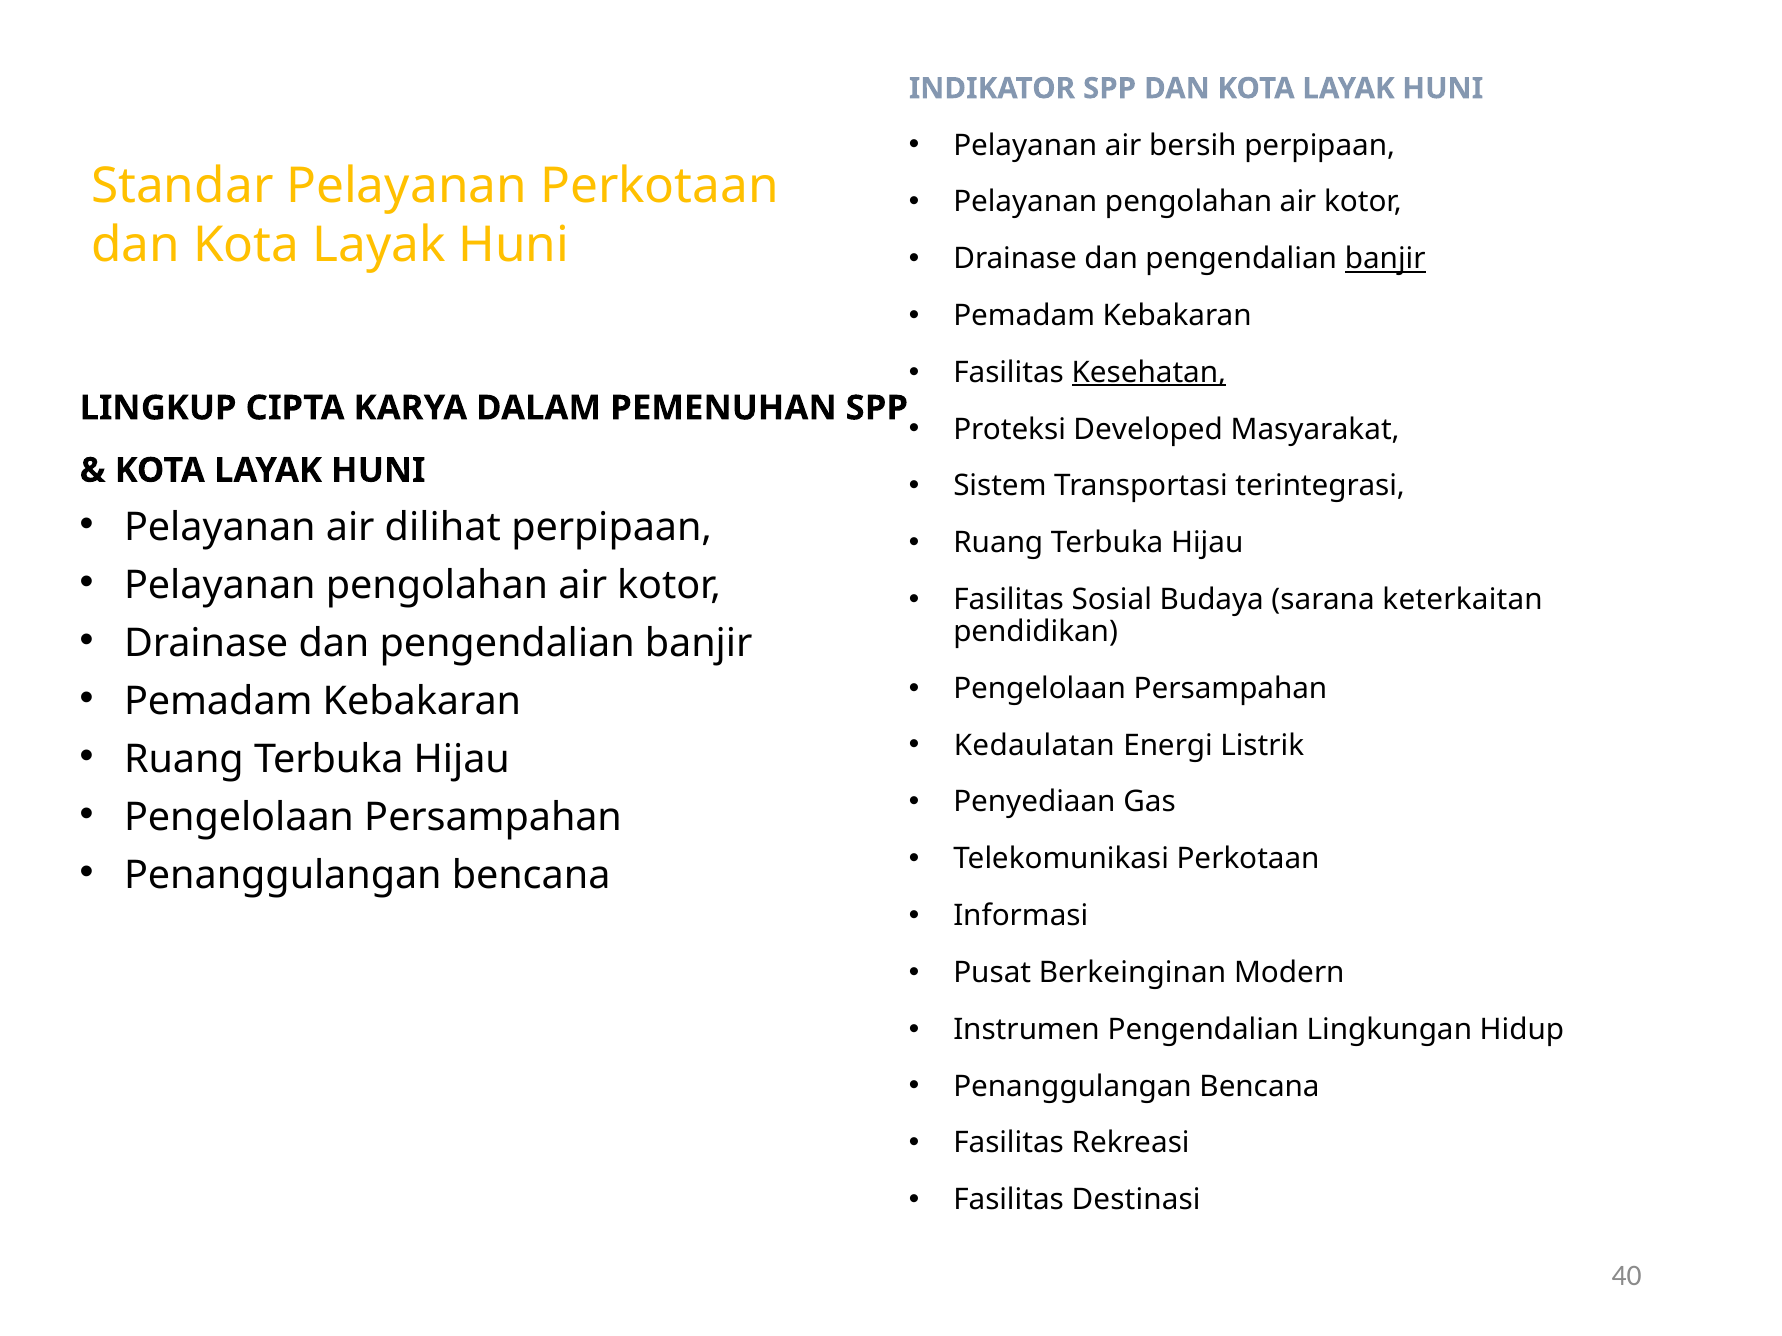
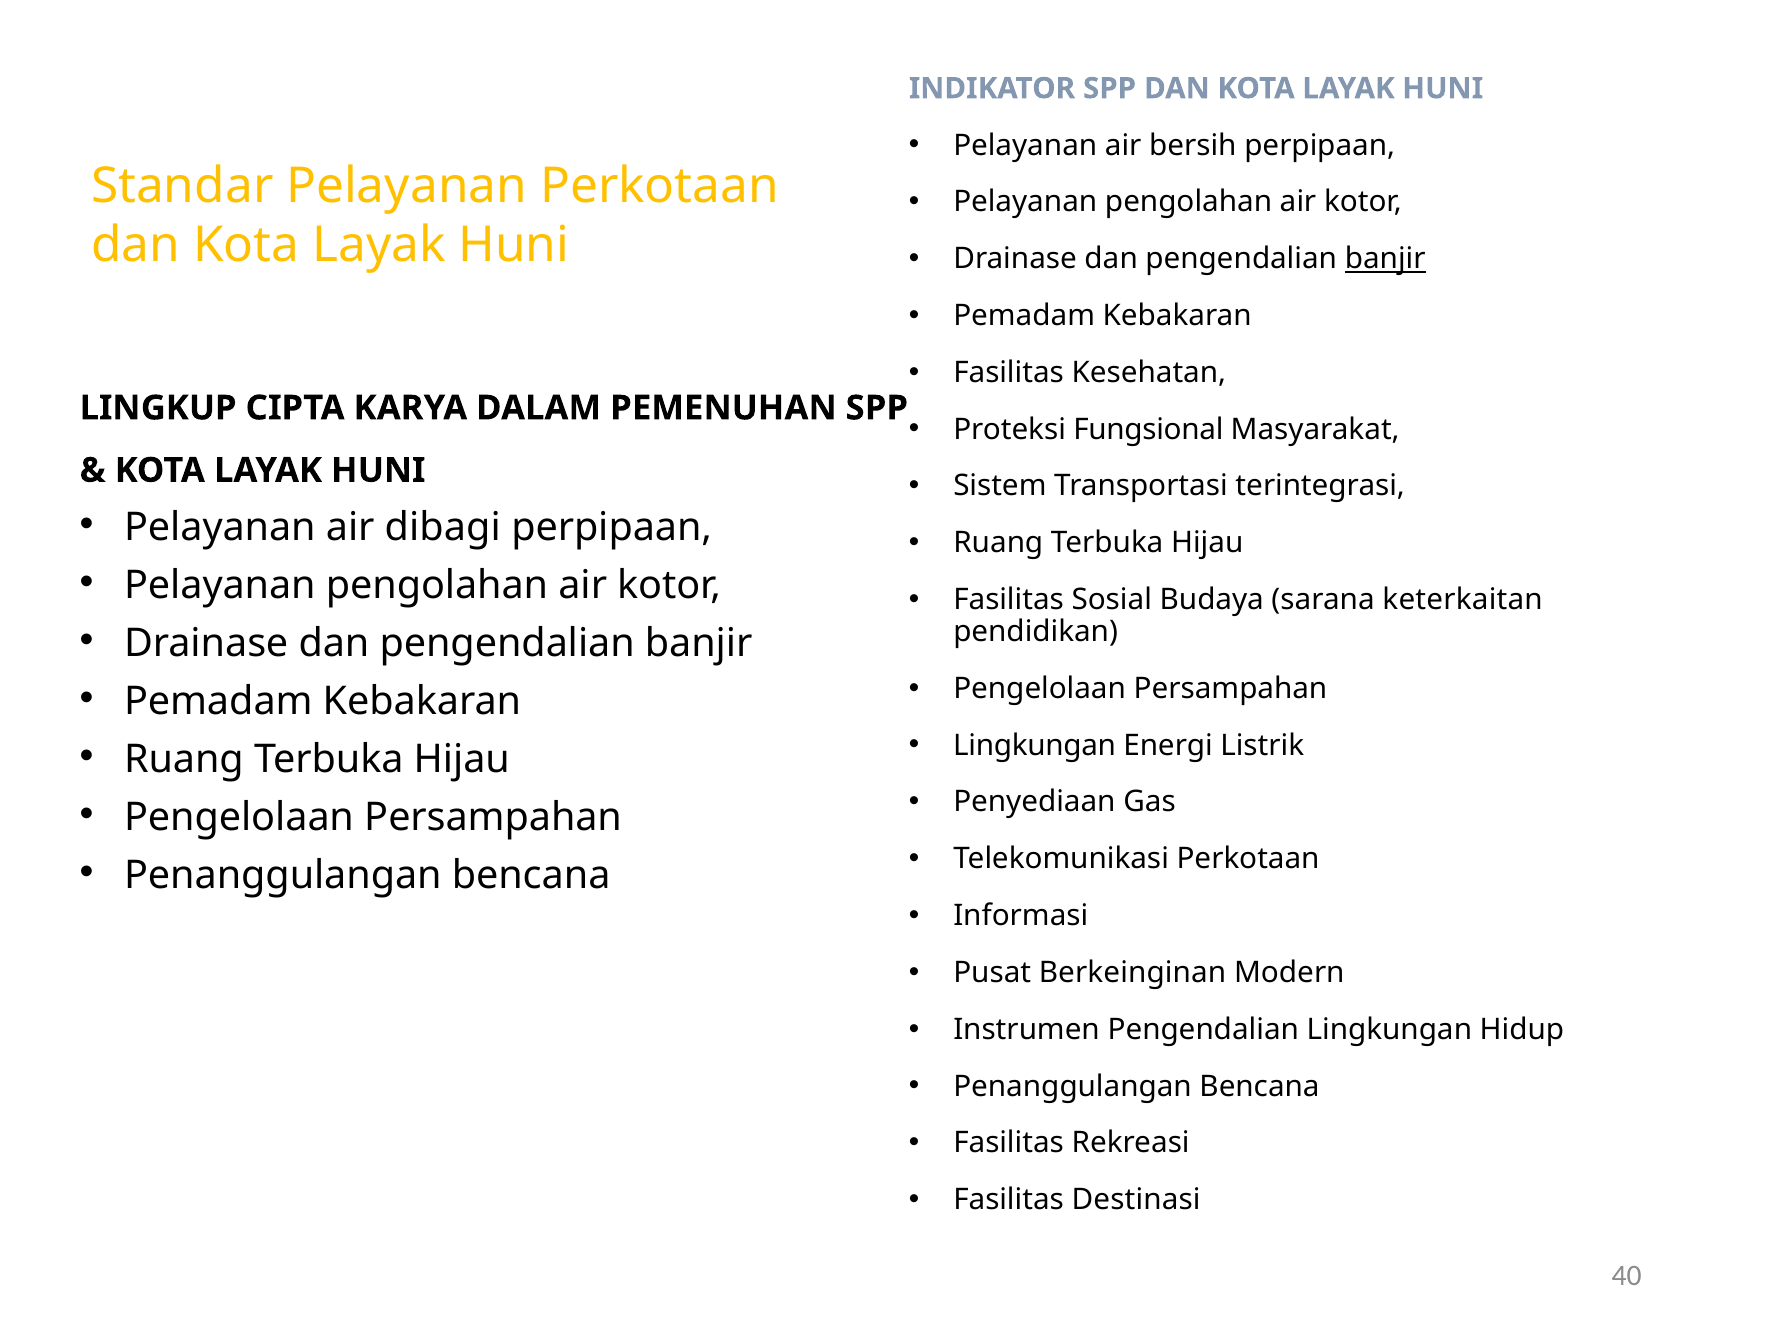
Kesehatan underline: present -> none
Developed: Developed -> Fungsional
dilihat: dilihat -> dibagi
Kedaulatan at (1034, 746): Kedaulatan -> Lingkungan
